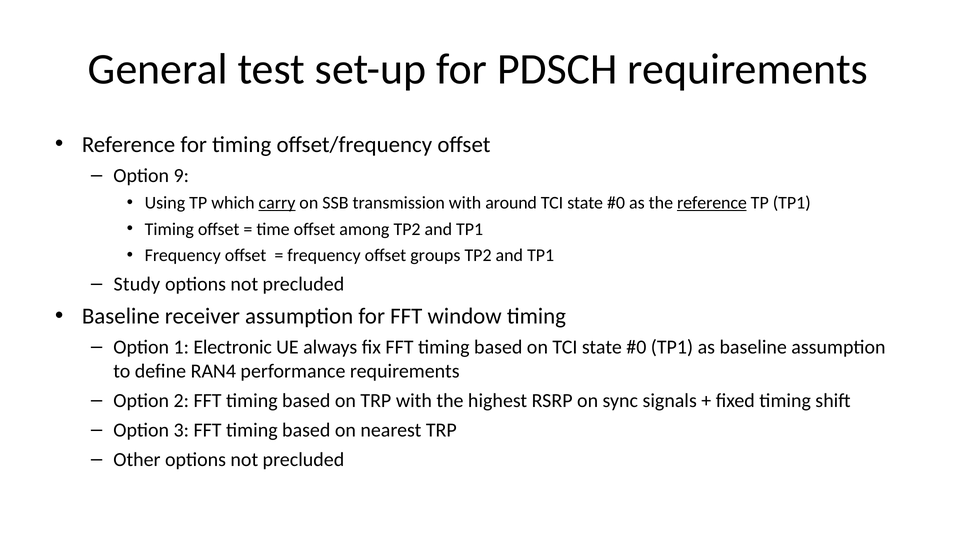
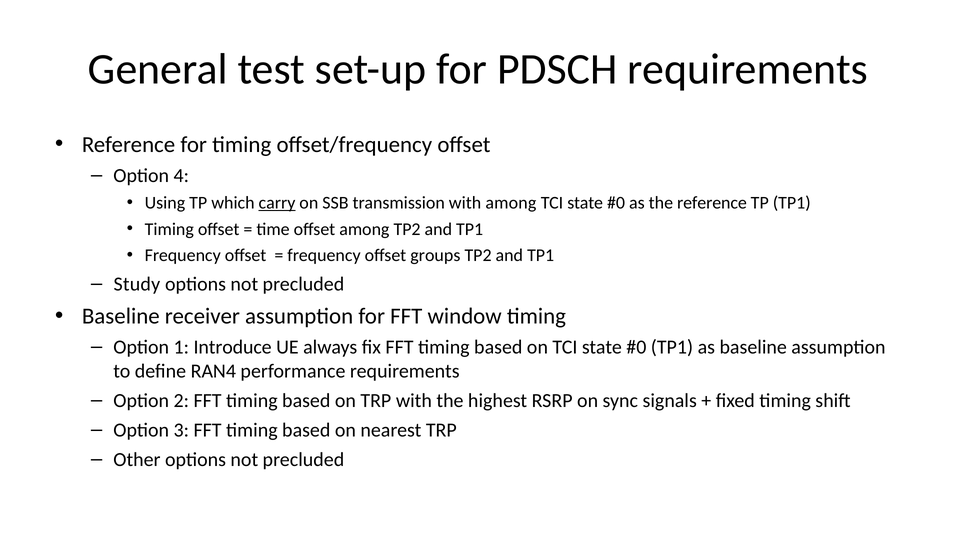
9: 9 -> 4
with around: around -> among
reference at (712, 203) underline: present -> none
Electronic: Electronic -> Introduce
